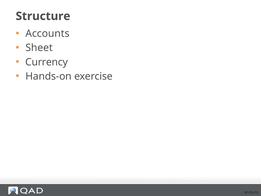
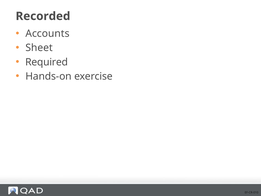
Structure: Structure -> Recorded
Currency: Currency -> Required
